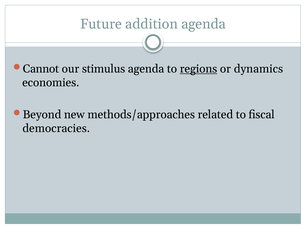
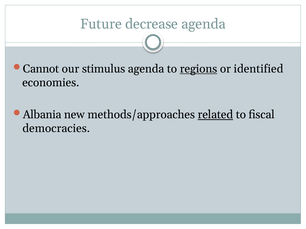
addition: addition -> decrease
dynamics: dynamics -> identified
Beyond: Beyond -> Albania
related underline: none -> present
